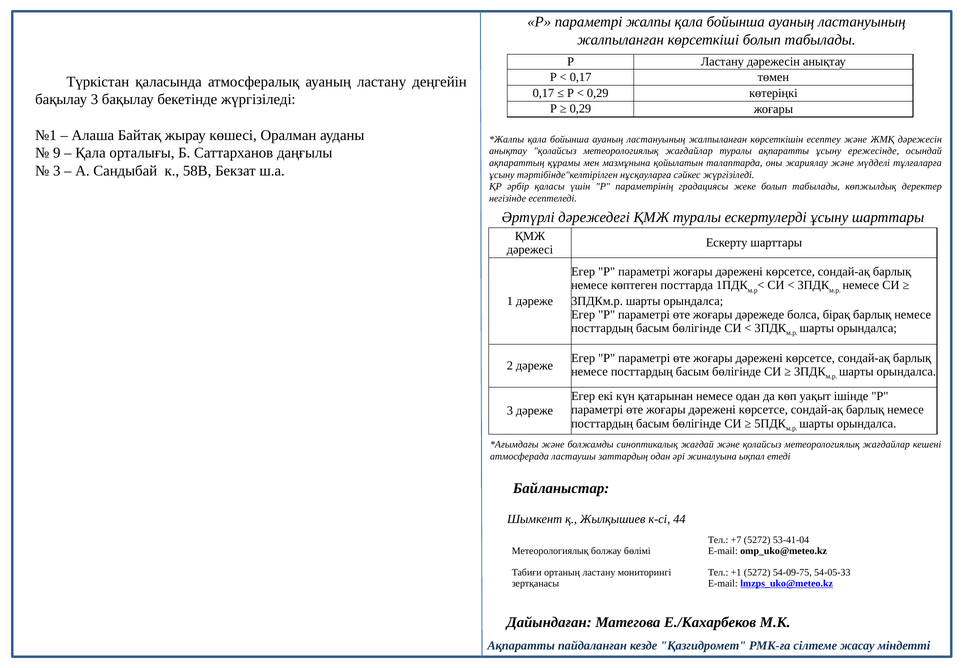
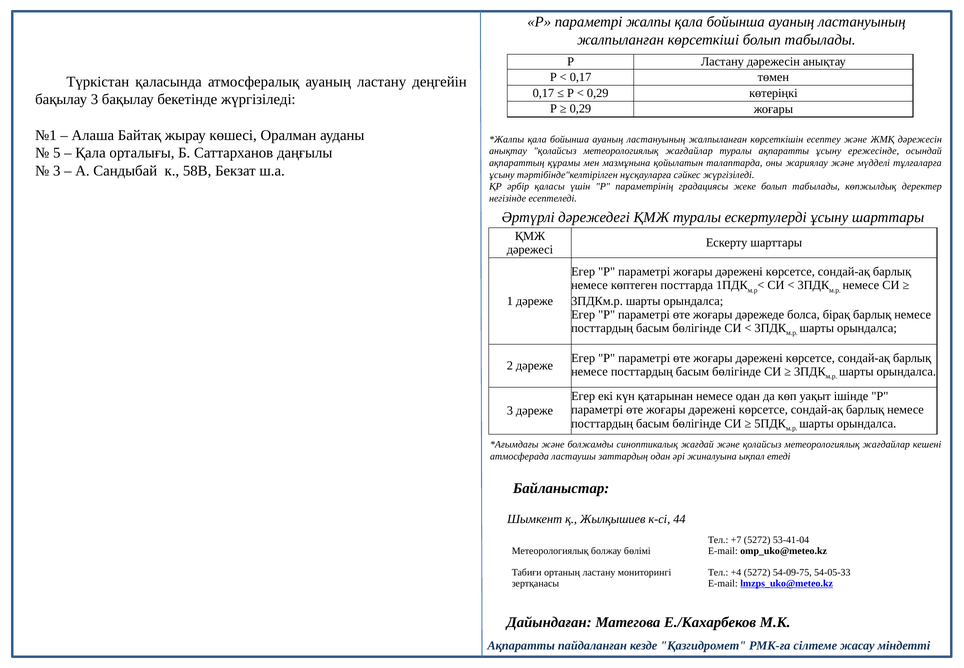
9: 9 -> 5
+1: +1 -> +4
